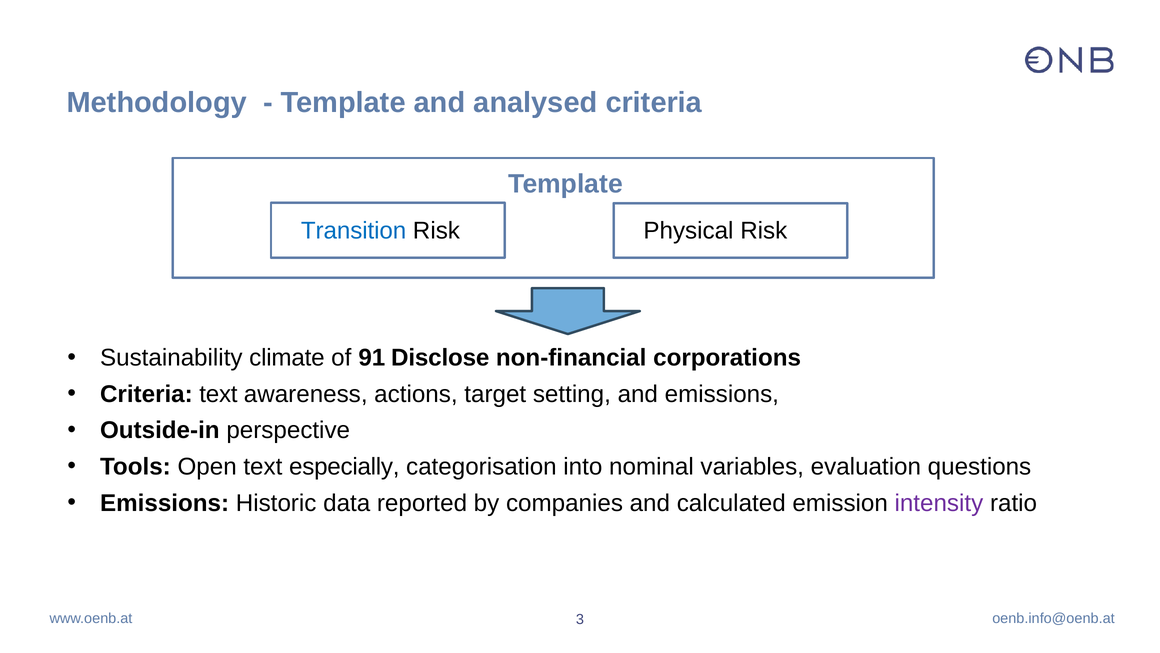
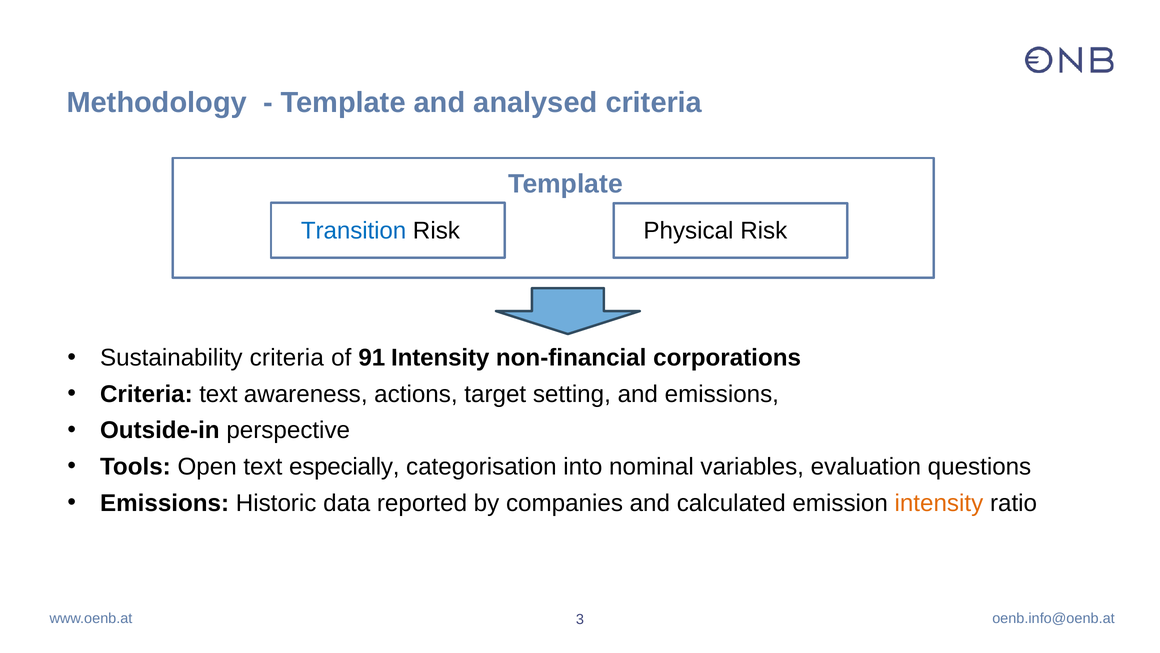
Sustainability climate: climate -> criteria
91 Disclose: Disclose -> Intensity
intensity at (939, 503) colour: purple -> orange
